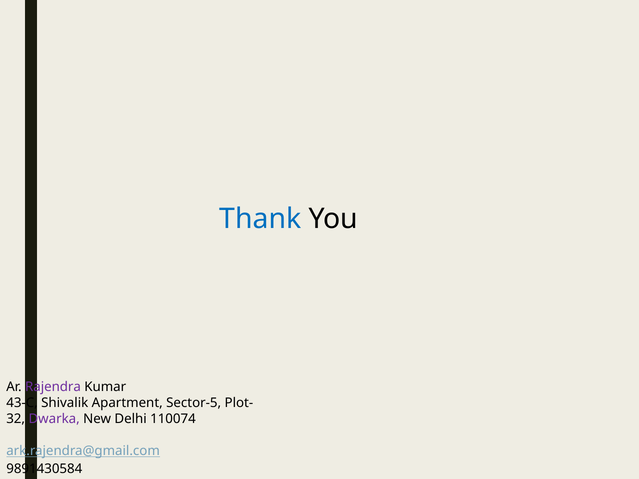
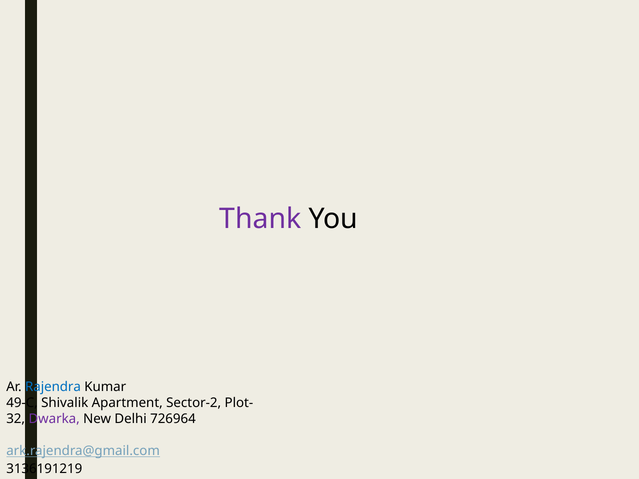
Thank colour: blue -> purple
Rajendra colour: purple -> blue
43-C: 43-C -> 49-C
Sector-5: Sector-5 -> Sector-2
110074: 110074 -> 726964
9891430584: 9891430584 -> 3136191219
